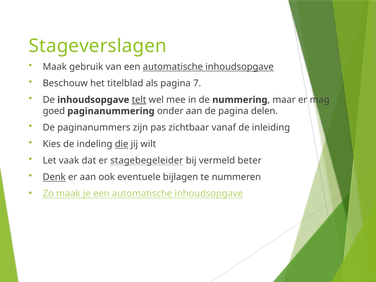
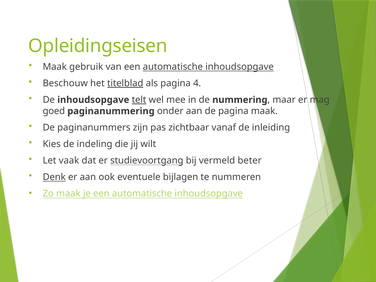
Stageverslagen: Stageverslagen -> Opleidingseisen
titelblad underline: none -> present
7: 7 -> 4
pagina delen: delen -> maak
die underline: present -> none
stagebegeleider: stagebegeleider -> studievoortgang
